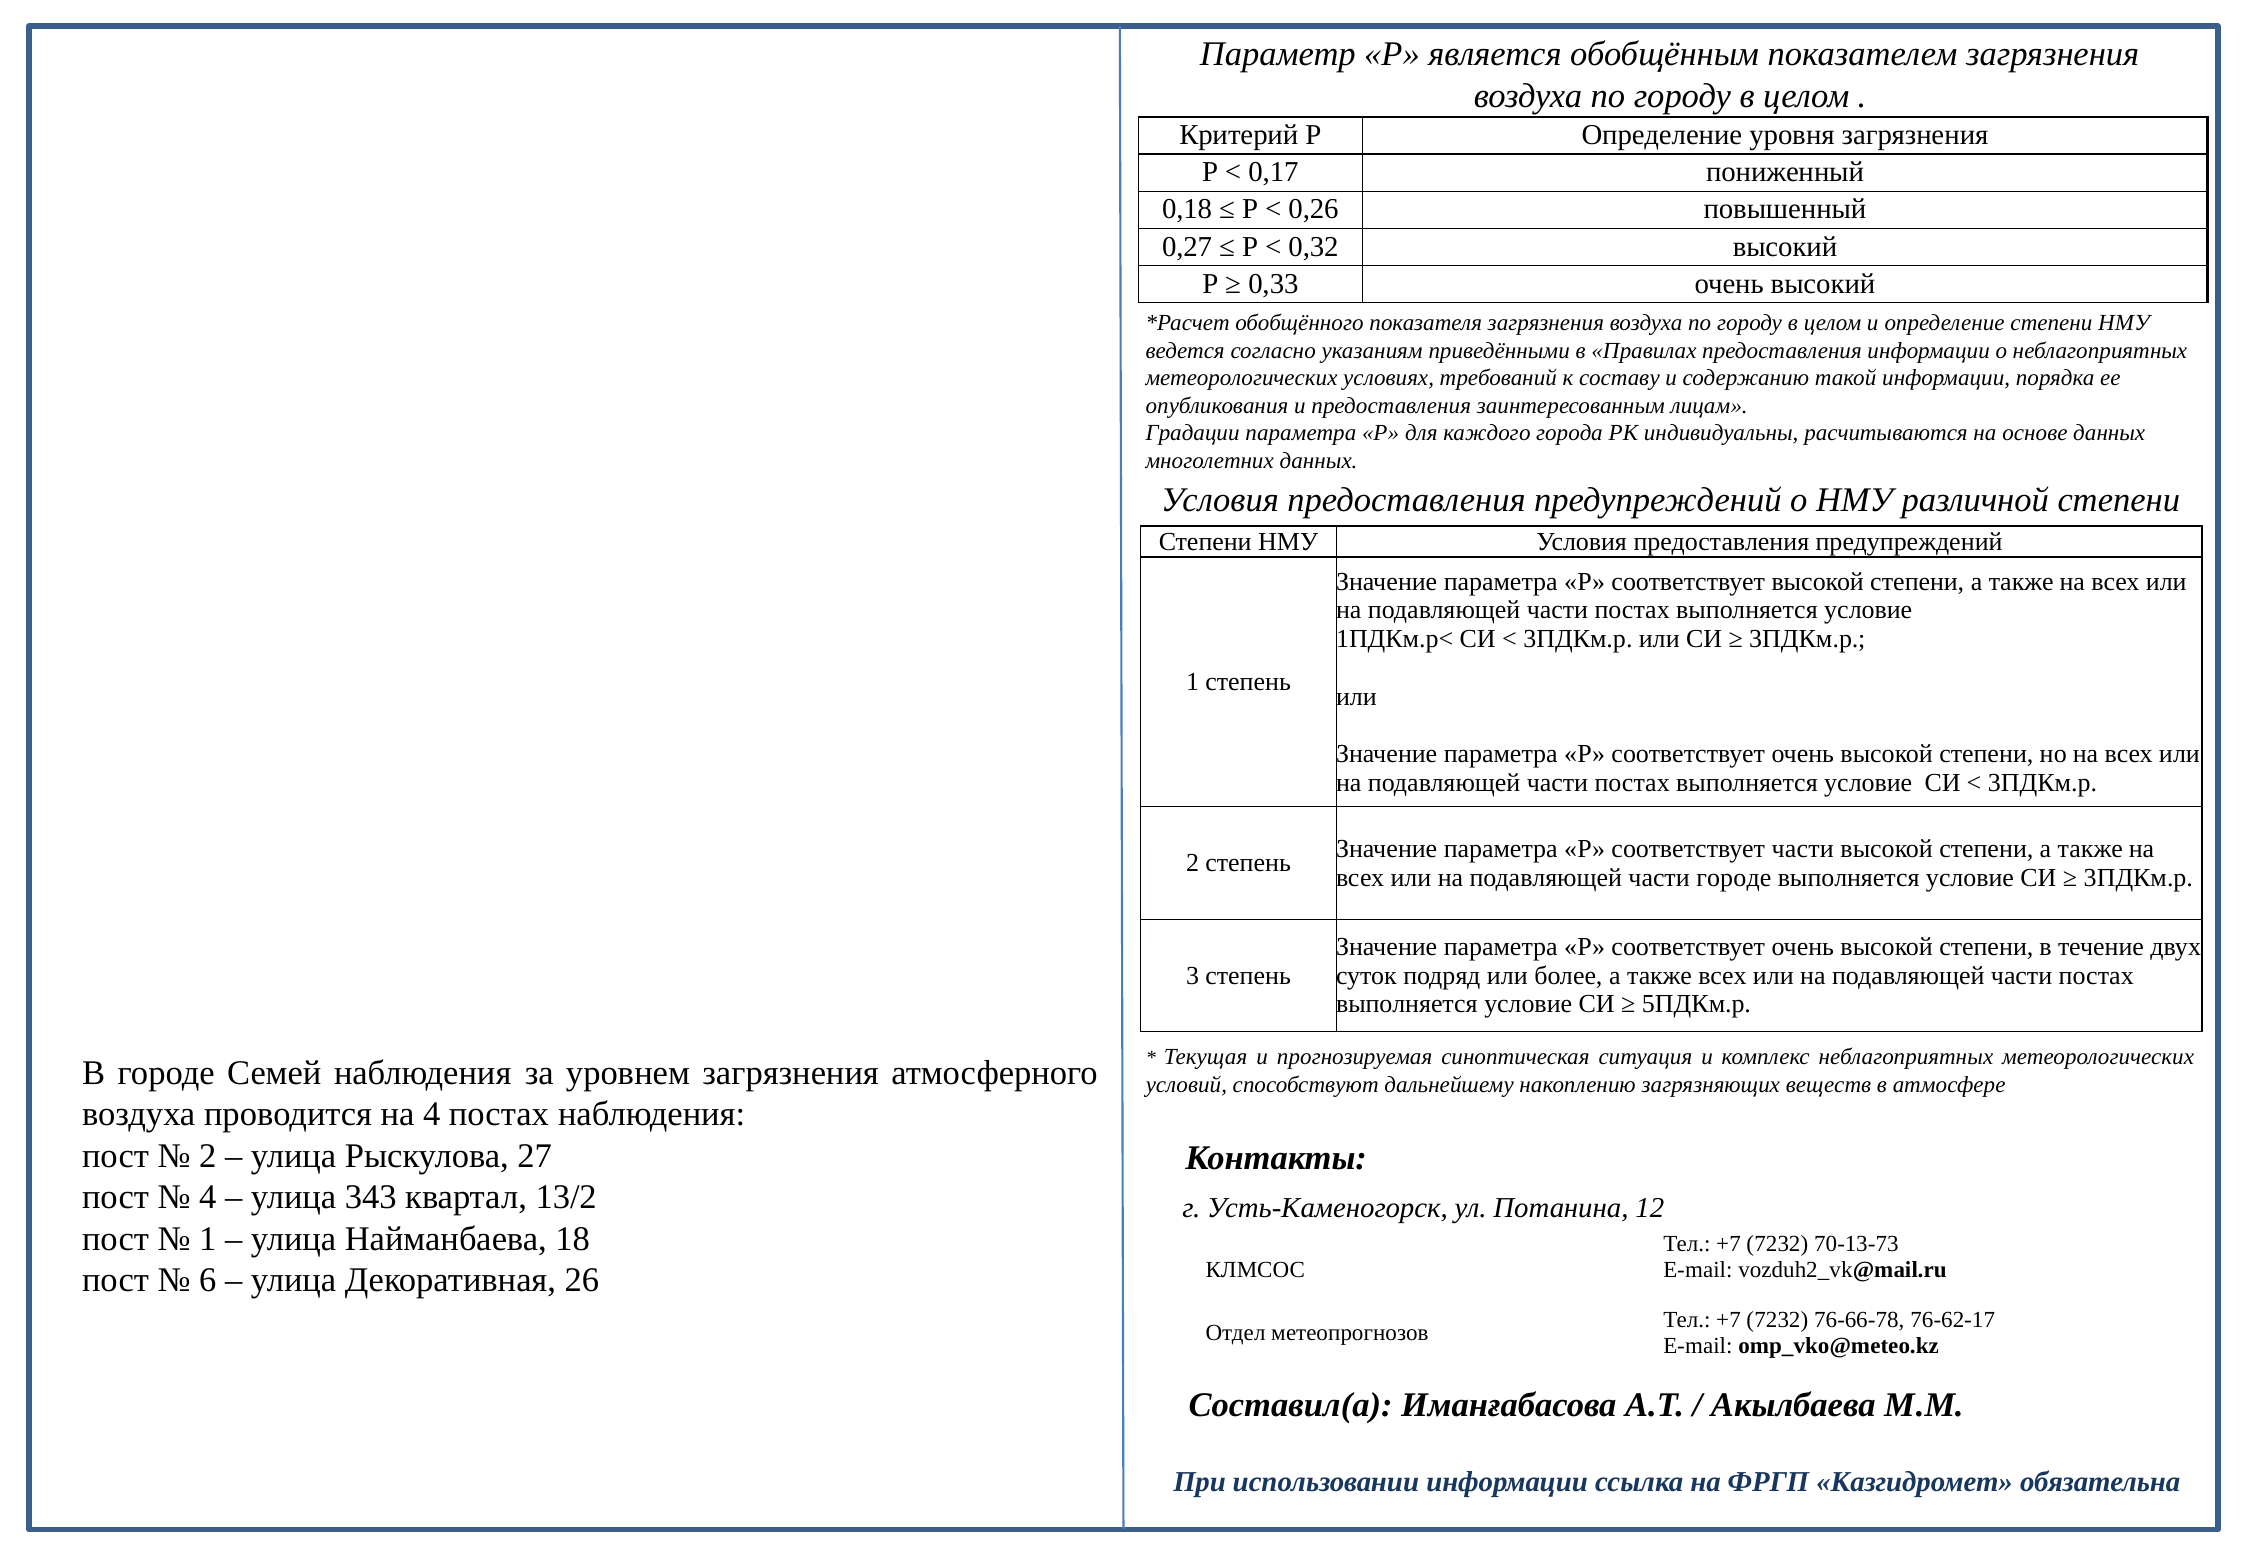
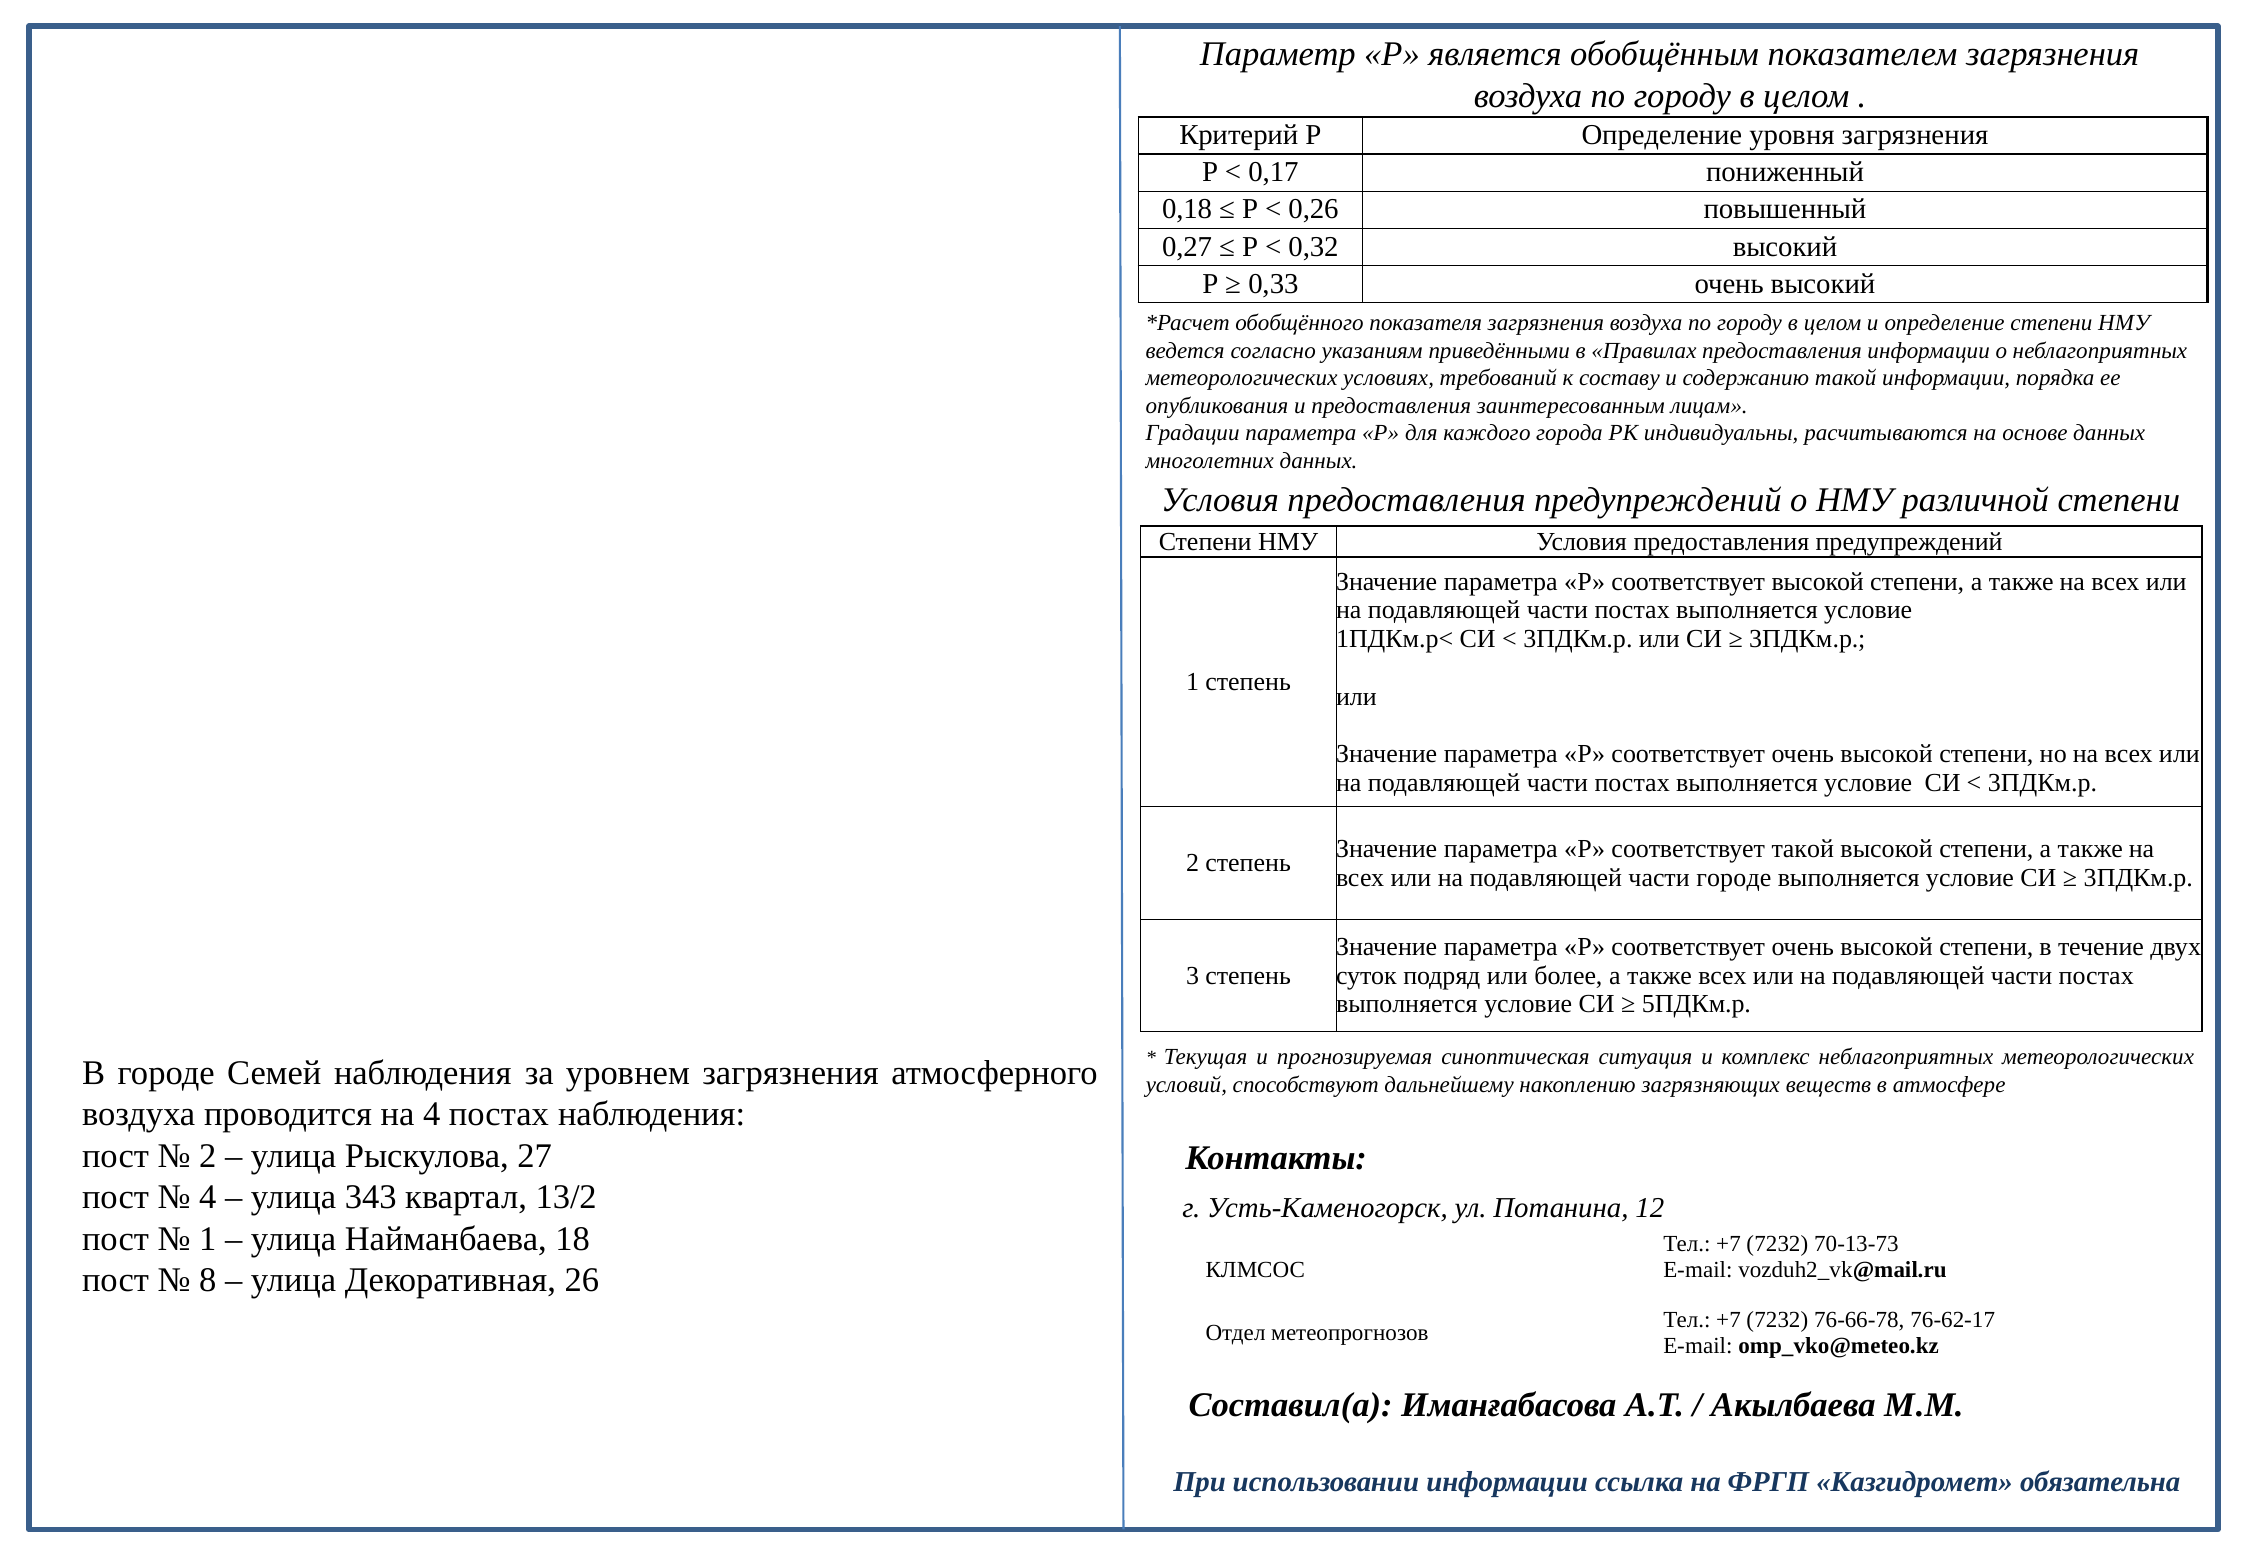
соответствует части: части -> такой
6: 6 -> 8
